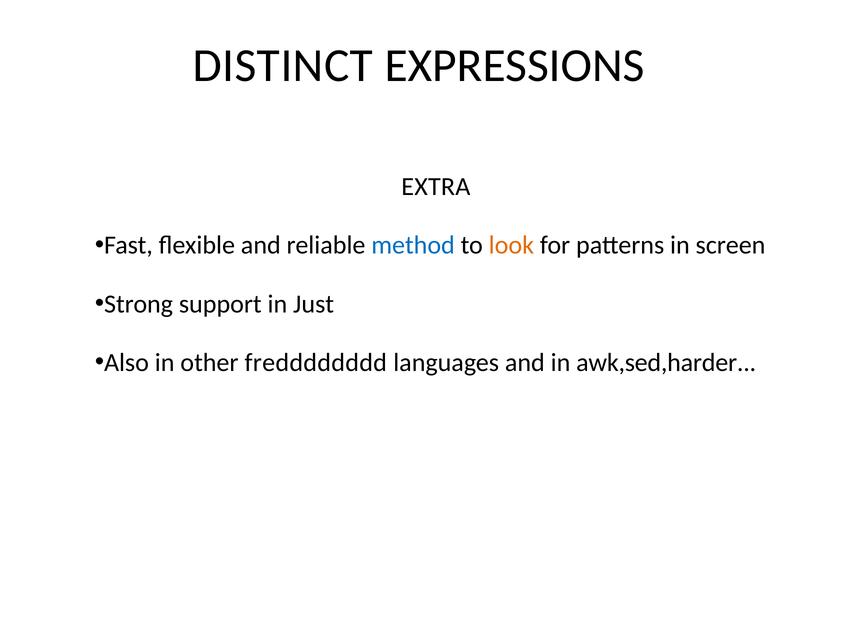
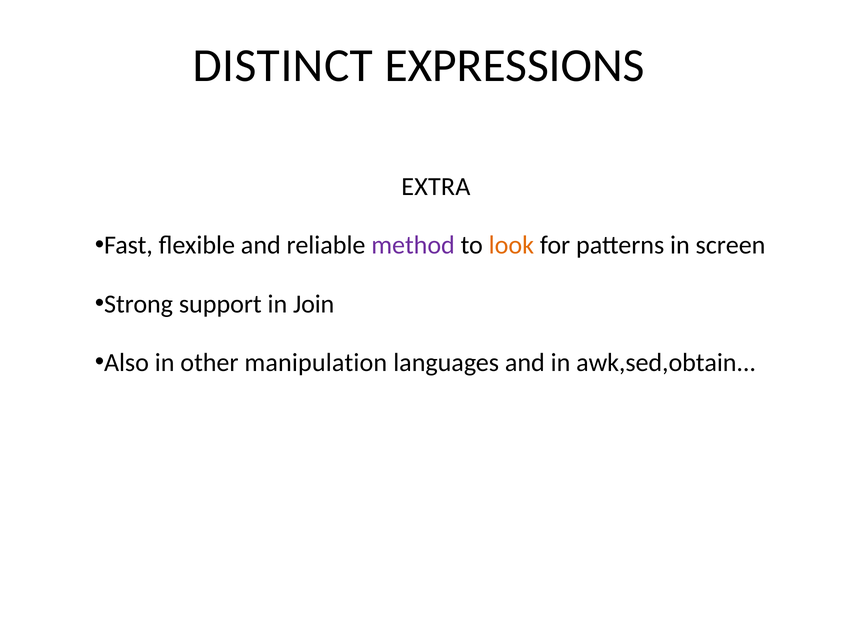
method colour: blue -> purple
Just: Just -> Join
fredddddddd: fredddddddd -> manipulation
awk,sed,harder: awk,sed,harder -> awk,sed,obtain
